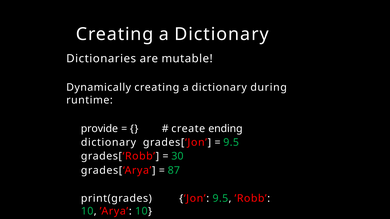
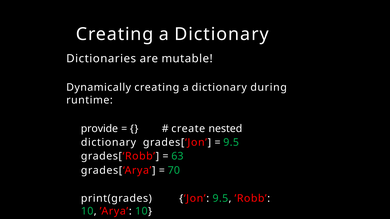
ending: ending -> nested
30: 30 -> 63
87: 87 -> 70
